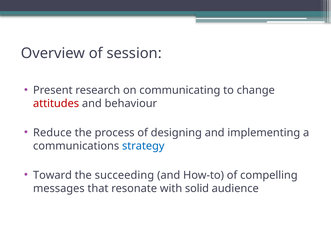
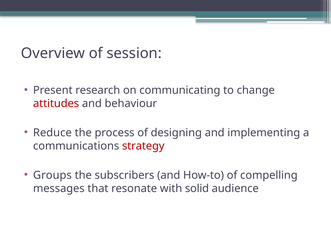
strategy colour: blue -> red
Toward: Toward -> Groups
succeeding: succeeding -> subscribers
